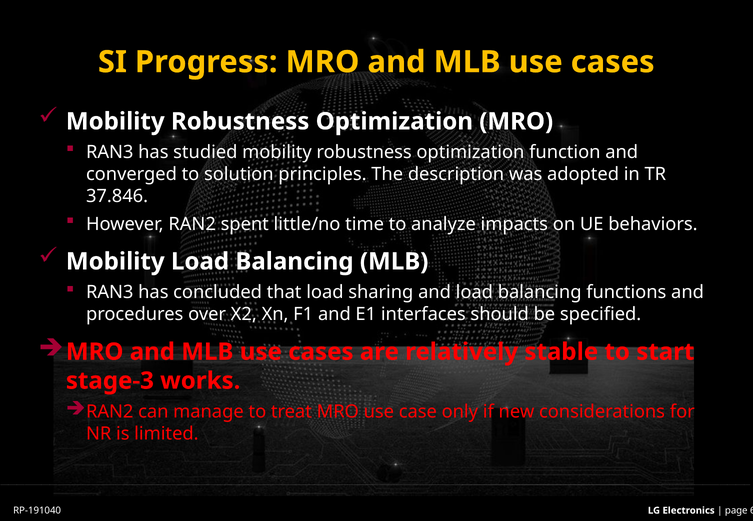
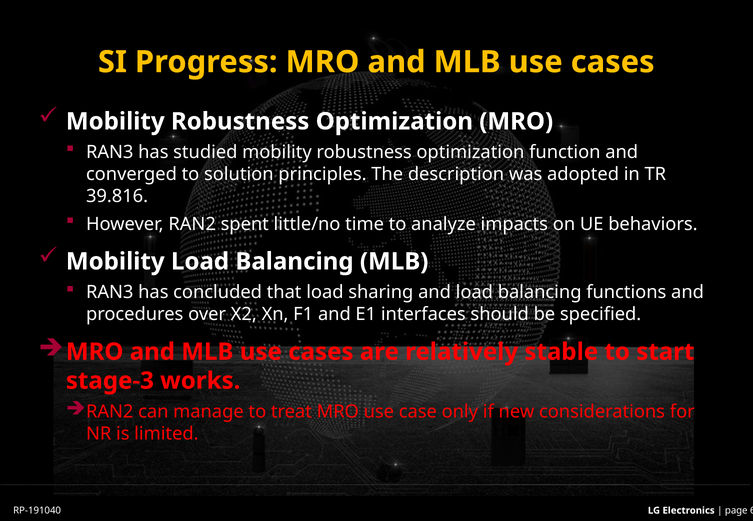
37.846: 37.846 -> 39.816
